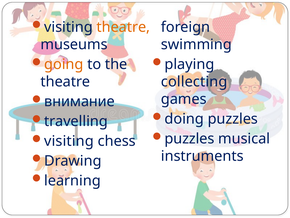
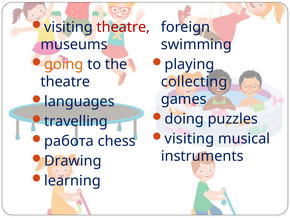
theatre at (123, 27) colour: orange -> red
внимание: внимание -> languages
puzzles at (189, 138): puzzles -> visiting
visiting at (69, 141): visiting -> работа
